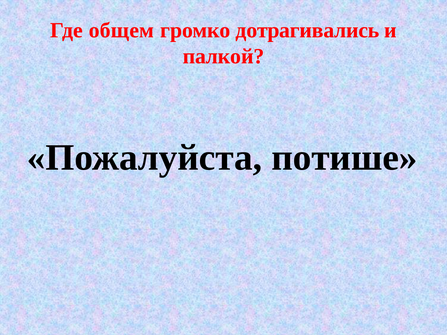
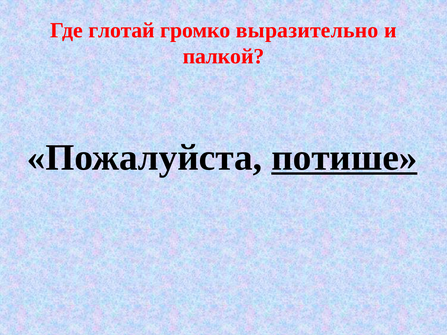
общем: общем -> глотай
дотрагивались: дотрагивались -> выразительно
потише underline: none -> present
